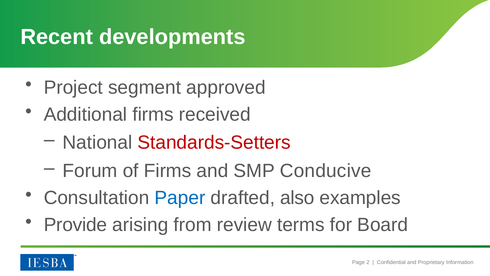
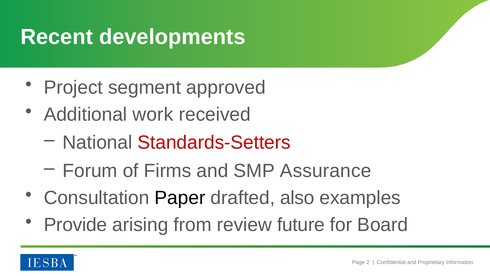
Additional firms: firms -> work
Conducive: Conducive -> Assurance
Paper colour: blue -> black
terms: terms -> future
